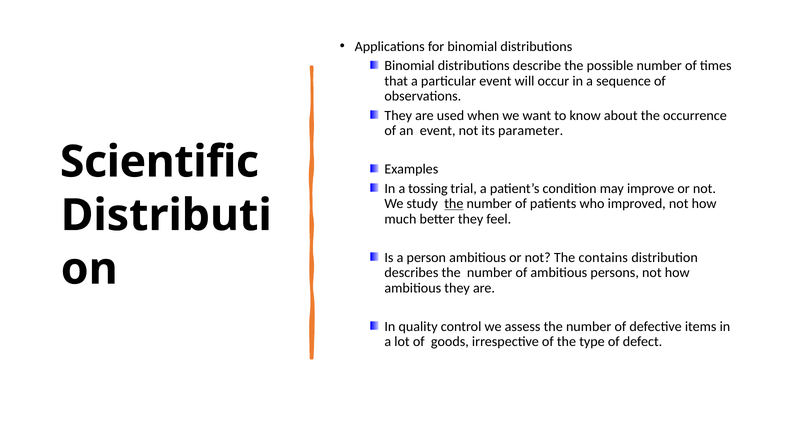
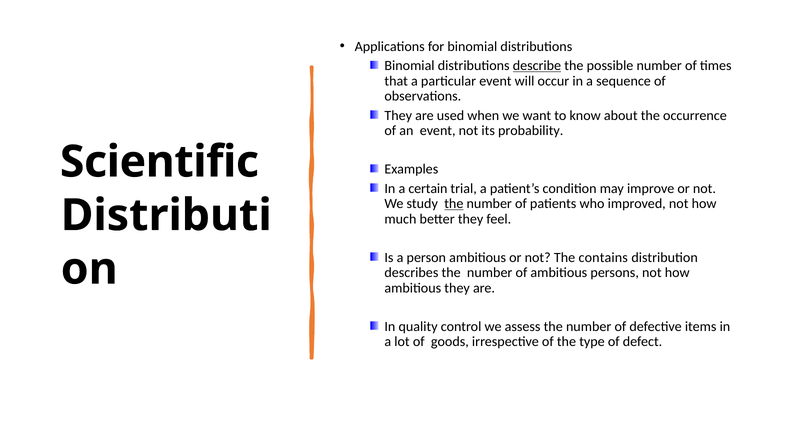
describe underline: none -> present
parameter: parameter -> probability
tossing: tossing -> certain
